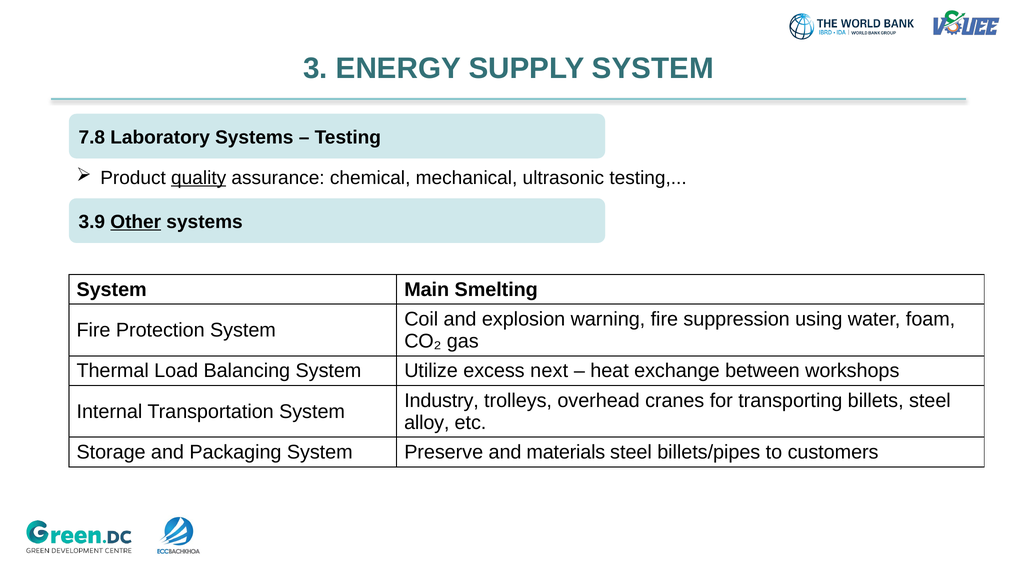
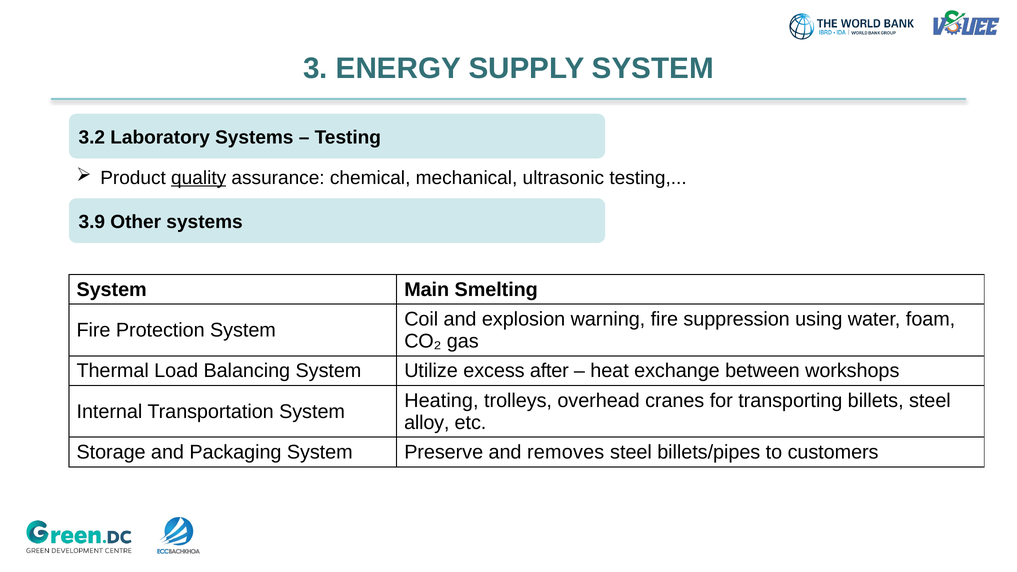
7.8: 7.8 -> 3.2
Other underline: present -> none
next: next -> after
Industry: Industry -> Heating
materials: materials -> removes
